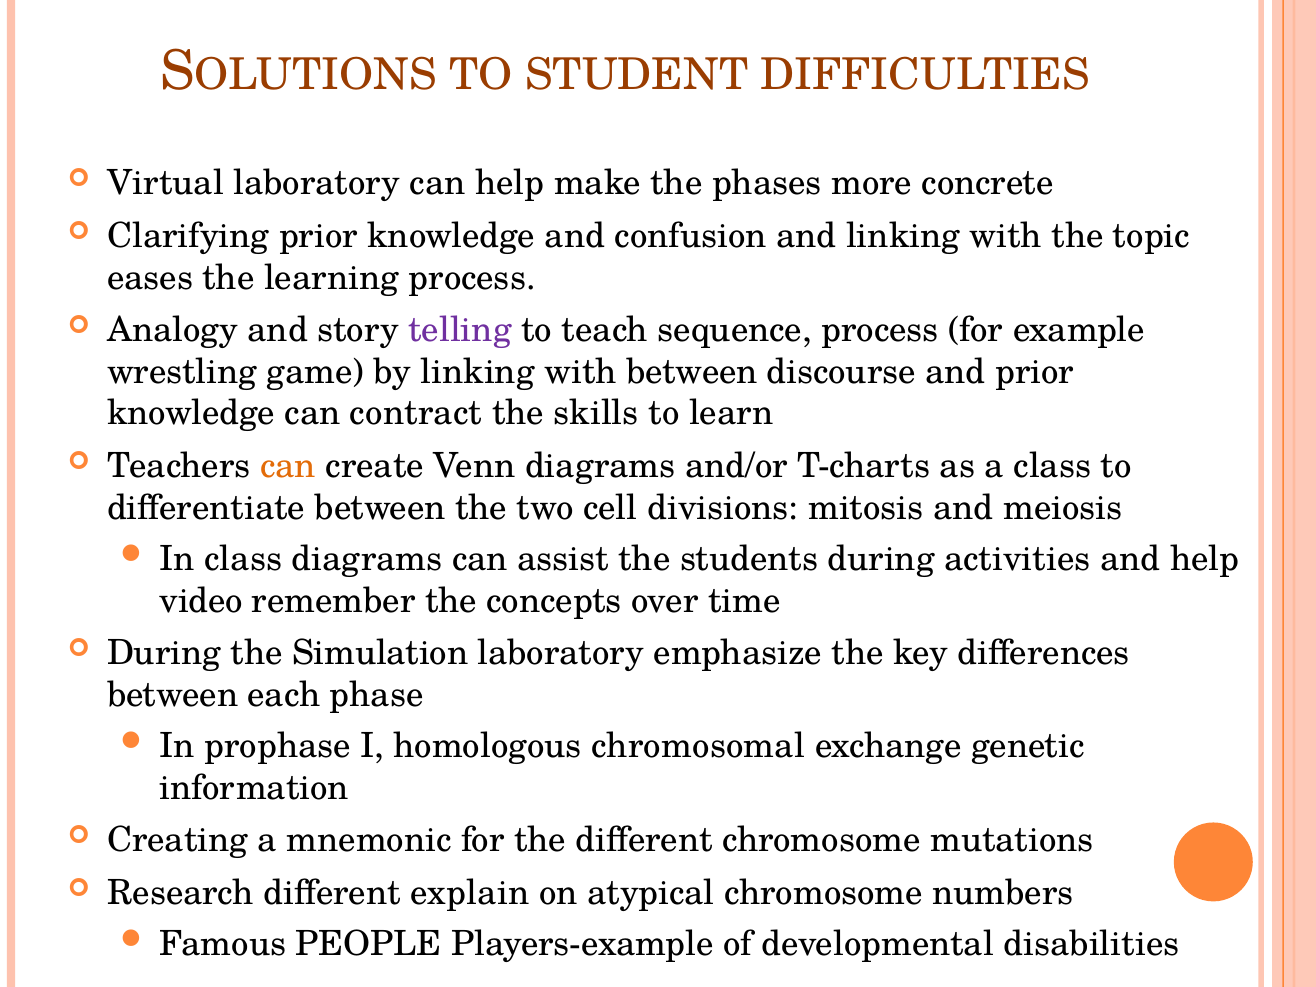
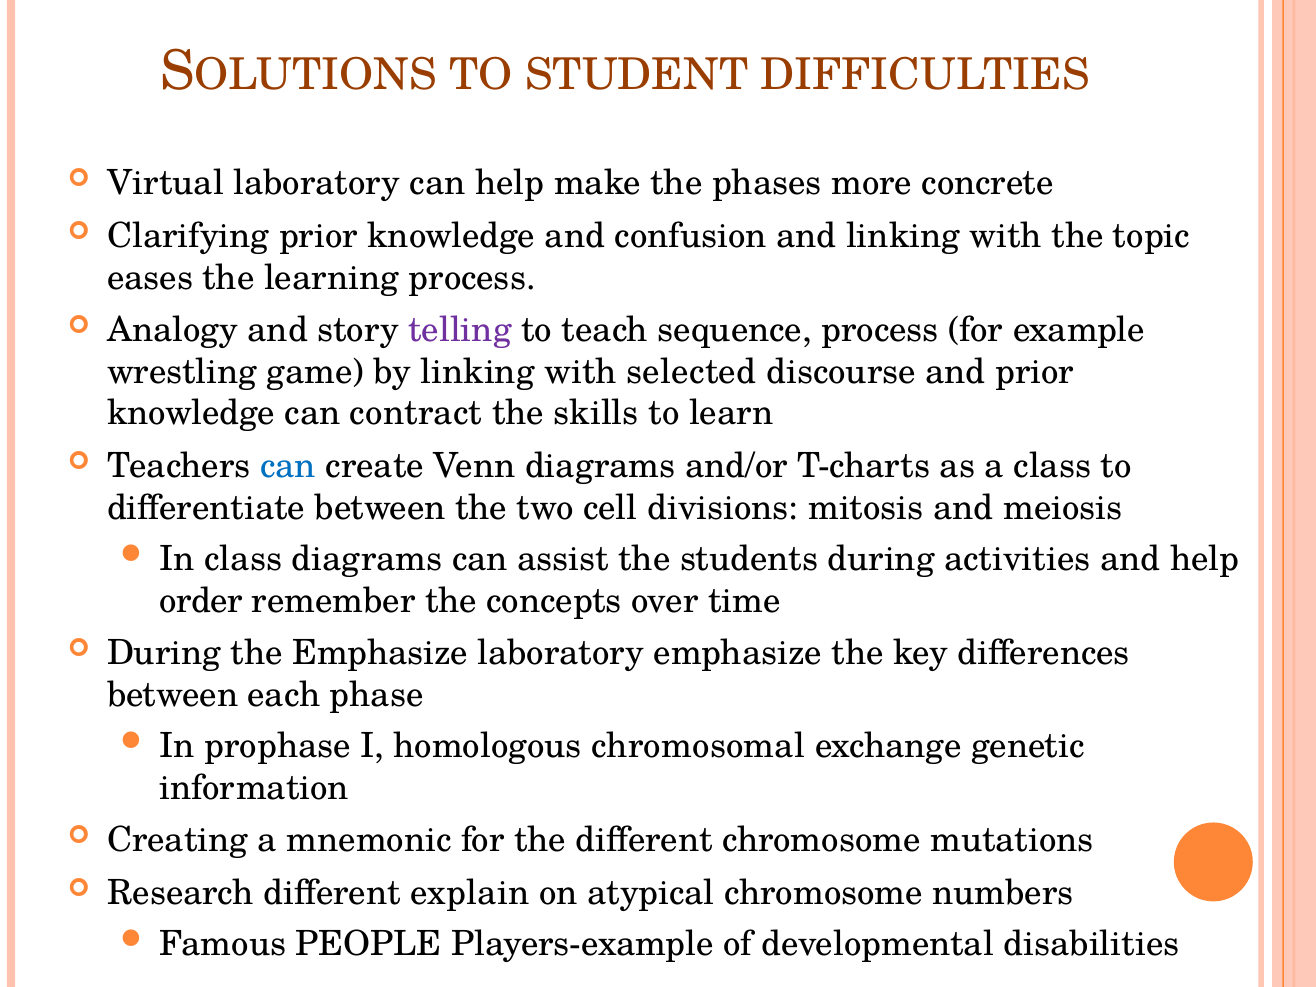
with between: between -> selected
can at (288, 466) colour: orange -> blue
video: video -> order
the Simulation: Simulation -> Emphasize
